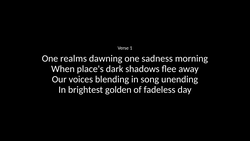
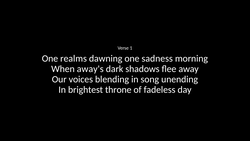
place's: place's -> away's
golden: golden -> throne
